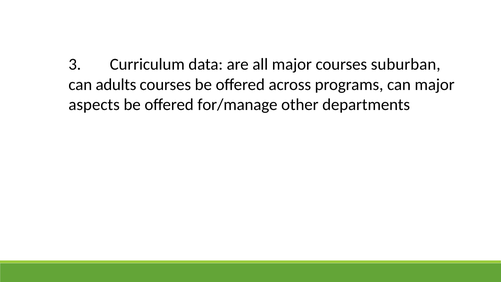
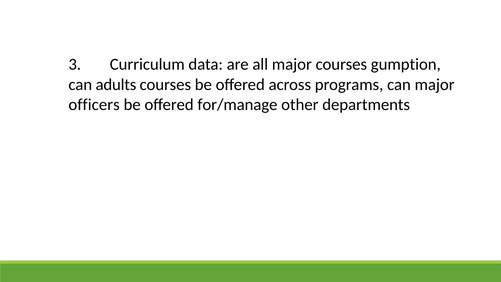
suburban: suburban -> gumption
aspects: aspects -> officers
